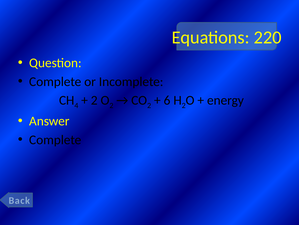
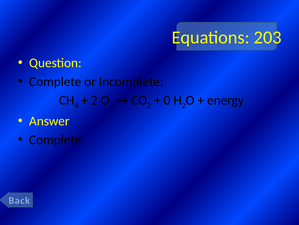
220: 220 -> 203
6: 6 -> 0
